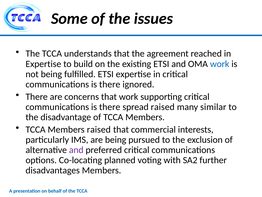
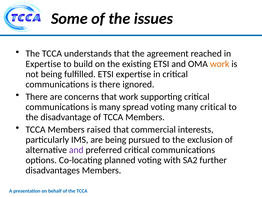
work at (220, 64) colour: blue -> orange
there at (110, 107): there -> many
spread raised: raised -> voting
many similar: similar -> critical
